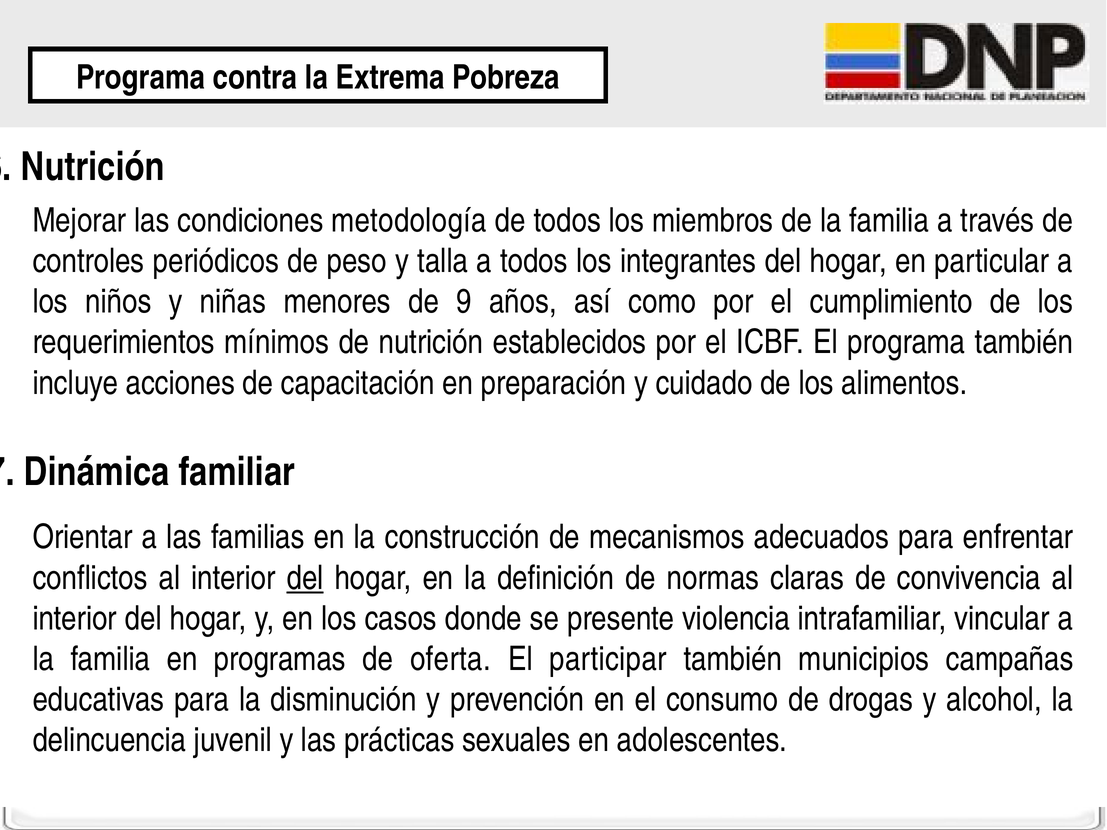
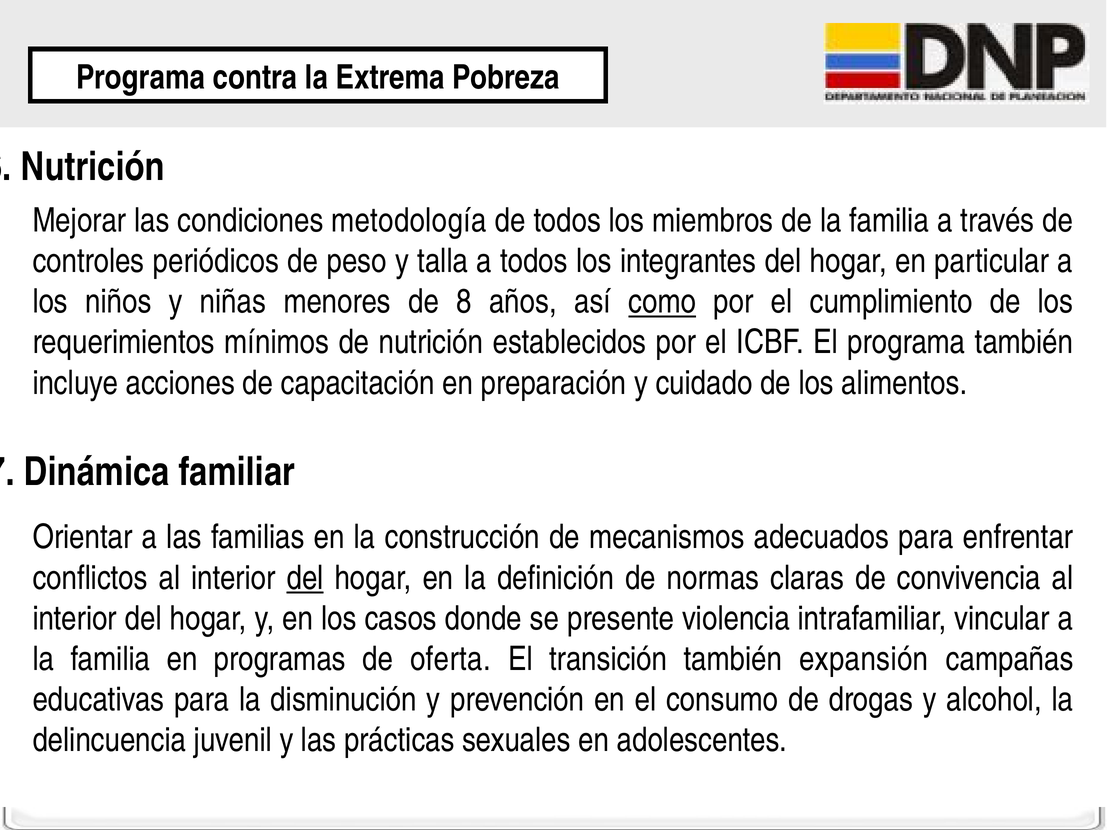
9: 9 -> 8
como underline: none -> present
participar: participar -> transición
municipios: municipios -> expansión
